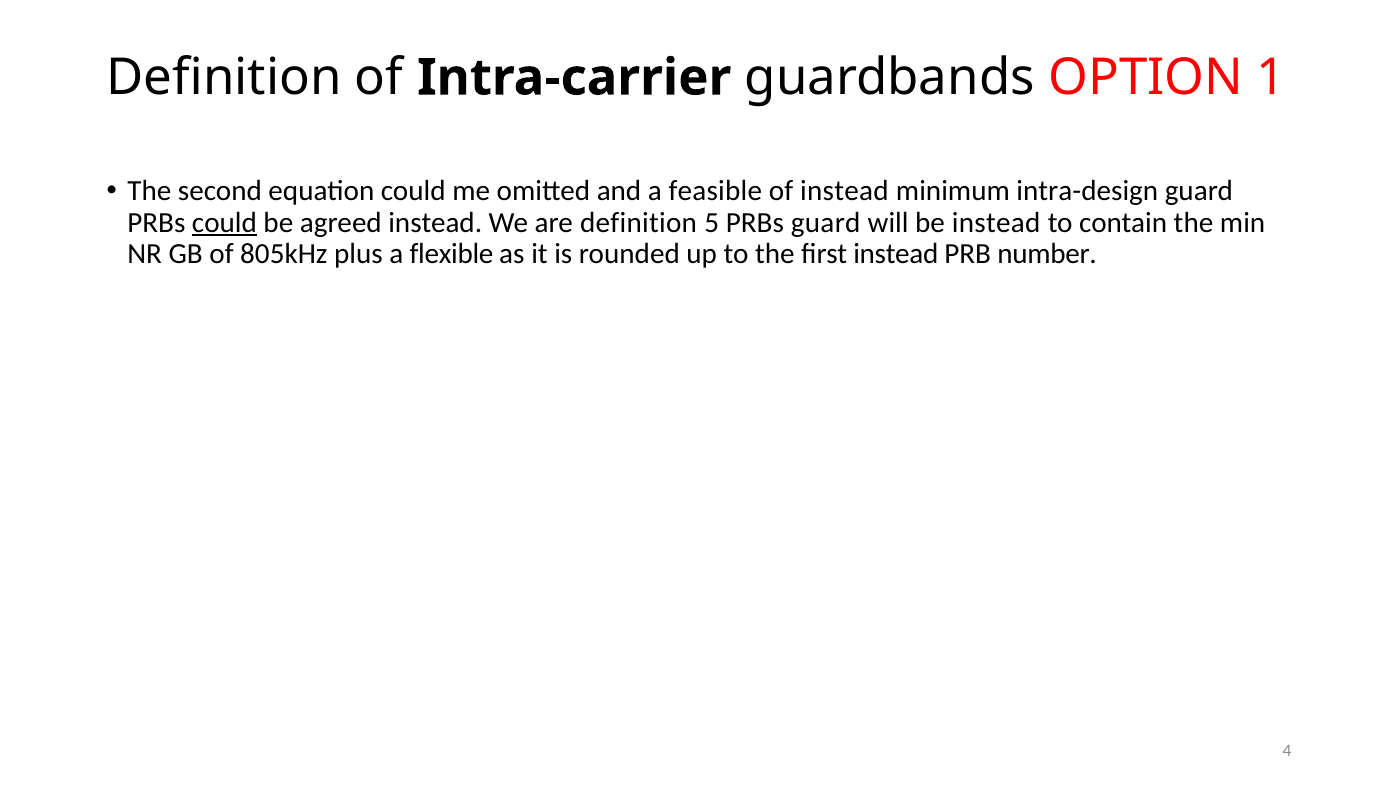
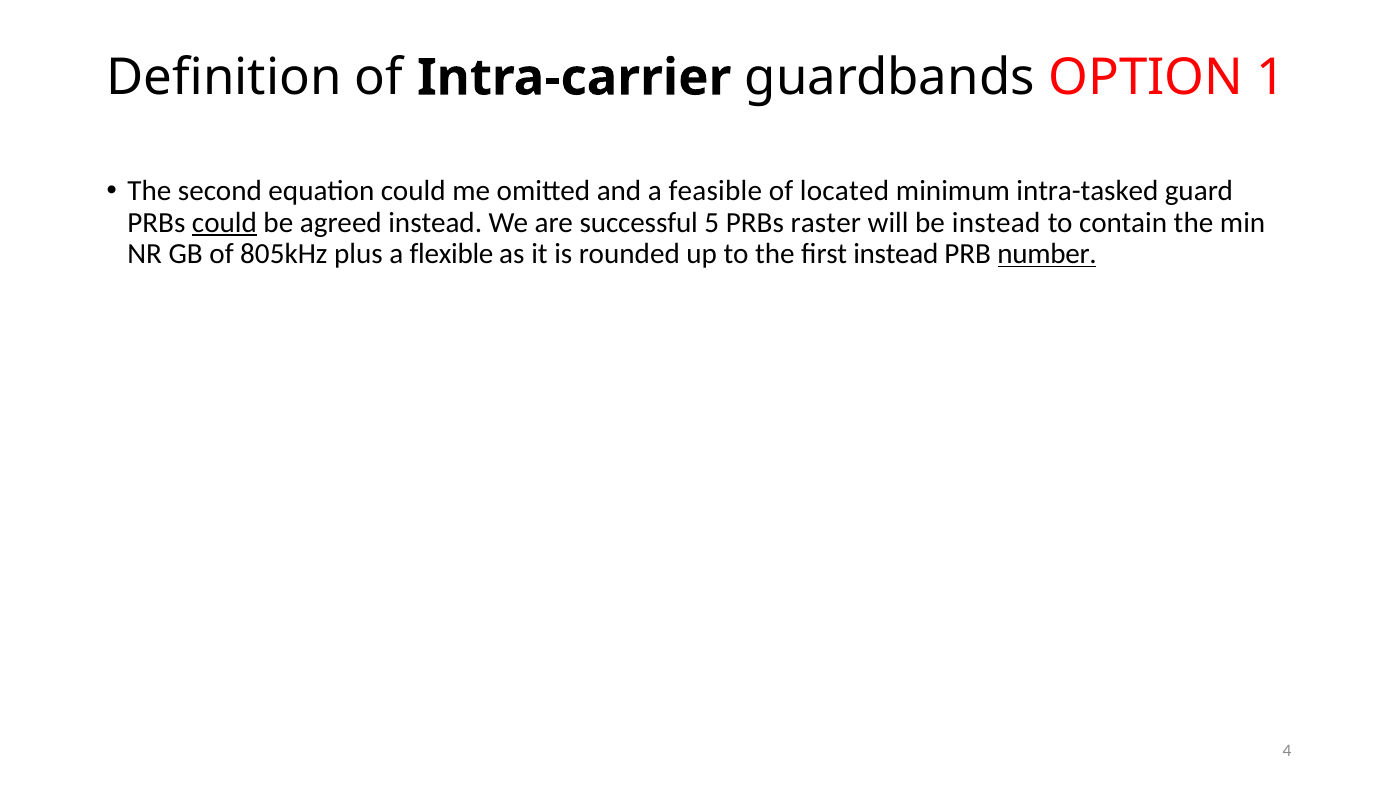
of instead: instead -> located
intra-design: intra-design -> intra-tasked
are definition: definition -> successful
PRBs guard: guard -> raster
number underline: none -> present
